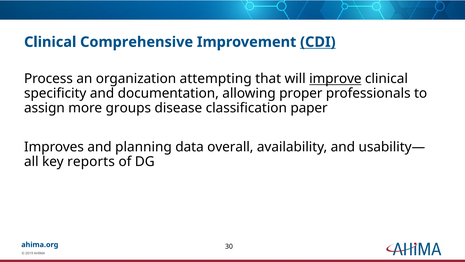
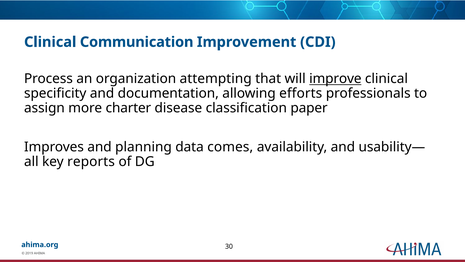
Comprehensive: Comprehensive -> Communication
CDI underline: present -> none
proper: proper -> efforts
groups: groups -> charter
overall: overall -> comes
